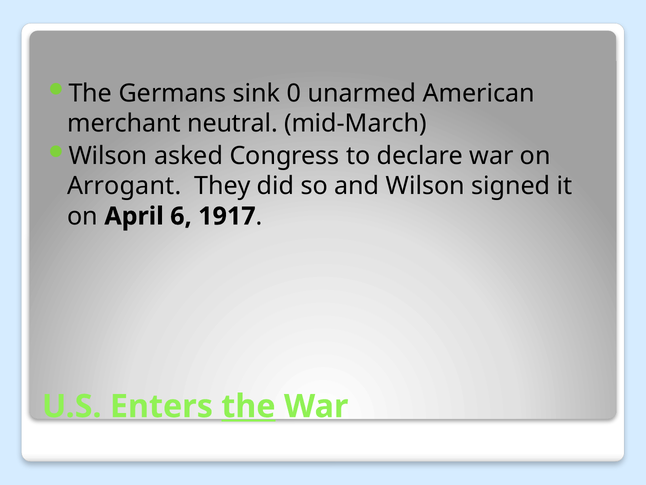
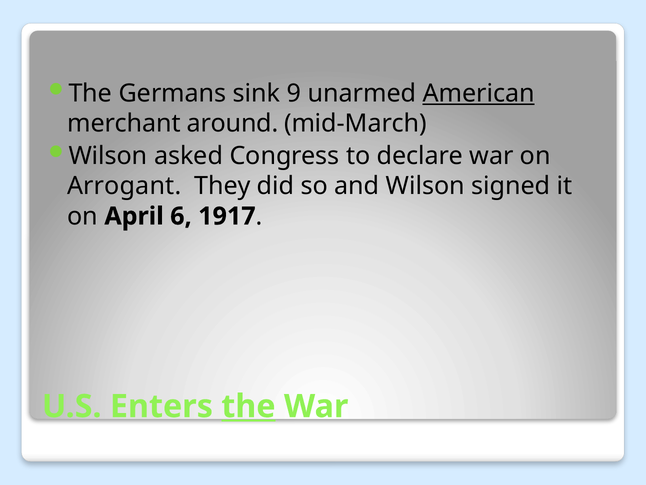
0: 0 -> 9
American underline: none -> present
neutral: neutral -> around
